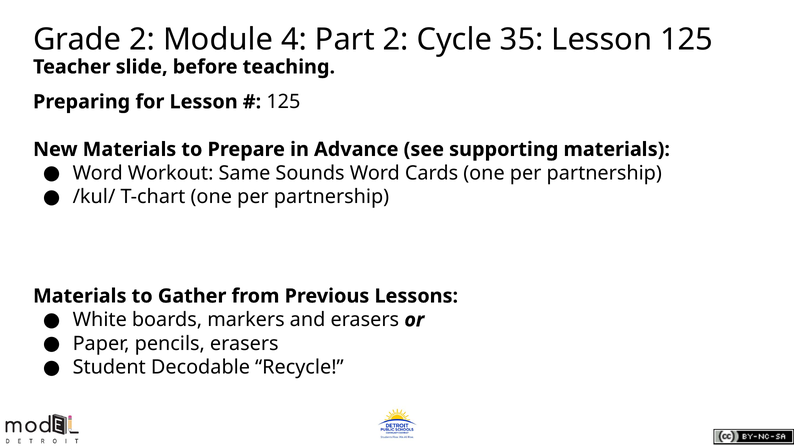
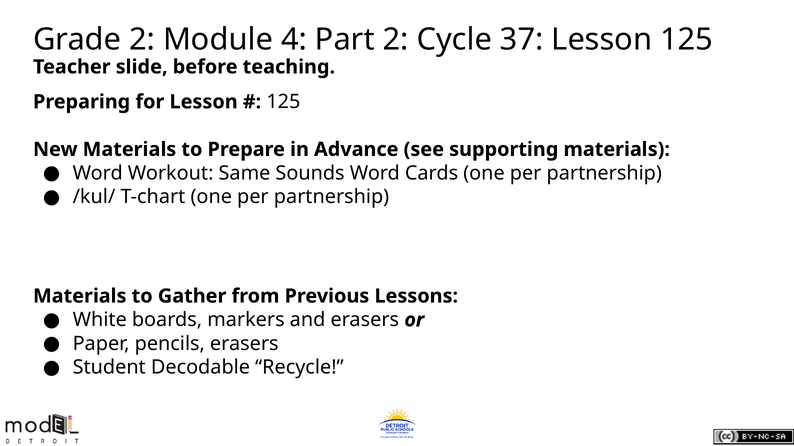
35: 35 -> 37
